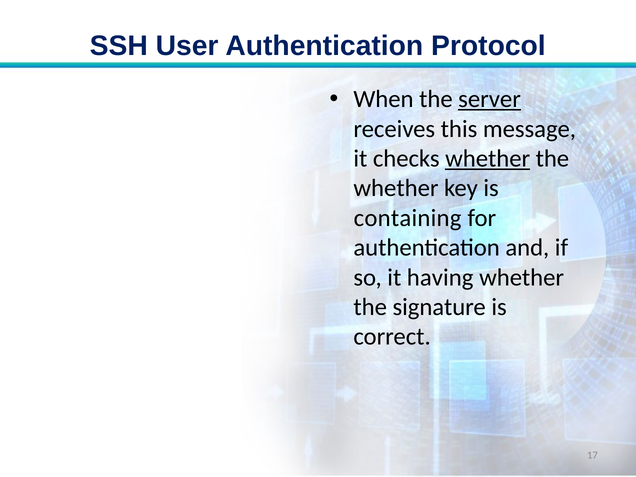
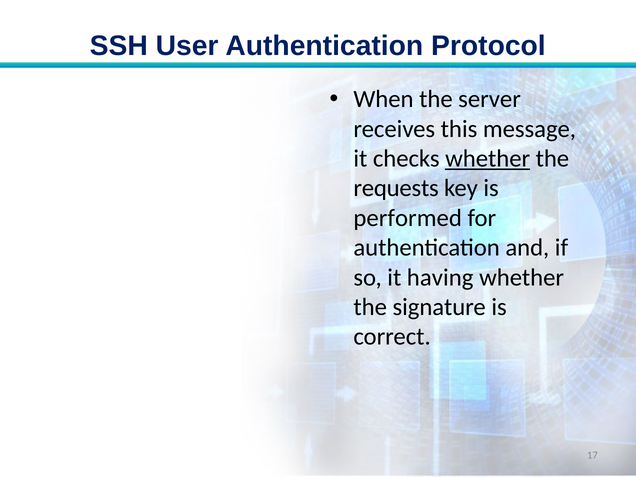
server underline: present -> none
whether at (396, 188): whether -> requests
containing: containing -> performed
